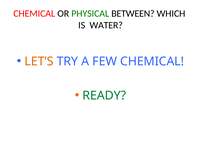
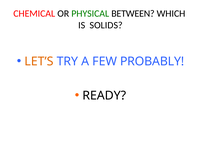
WATER: WATER -> SOLIDS
FEW CHEMICAL: CHEMICAL -> PROBABLY
READY colour: green -> black
